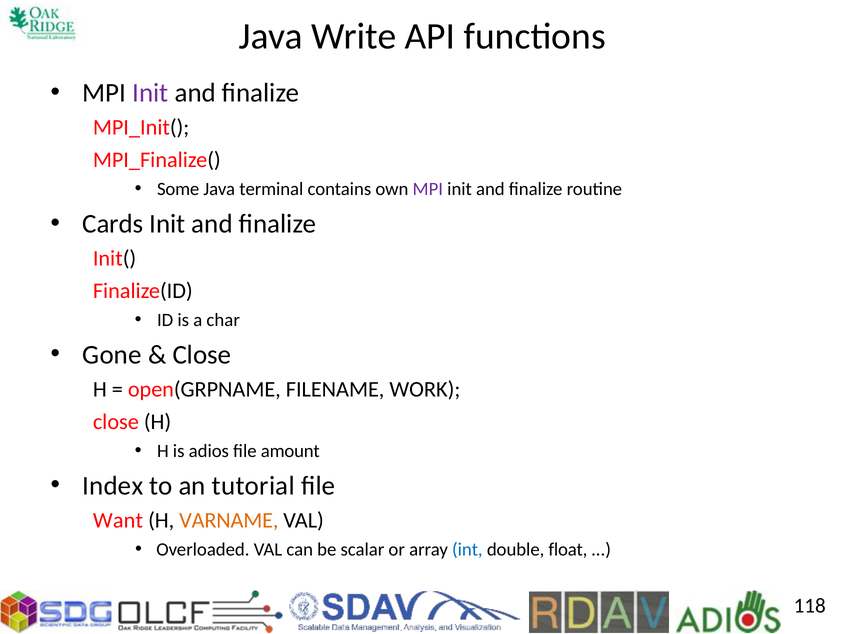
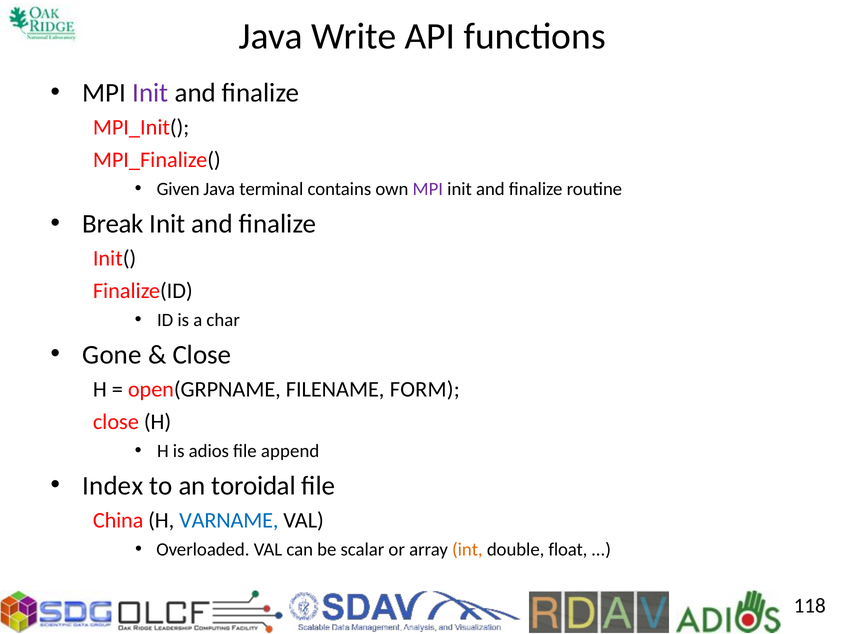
Some: Some -> Given
Cards: Cards -> Break
WORK: WORK -> FORM
amount: amount -> append
tutorial: tutorial -> toroidal
Want: Want -> China
VARNAME colour: orange -> blue
int colour: blue -> orange
